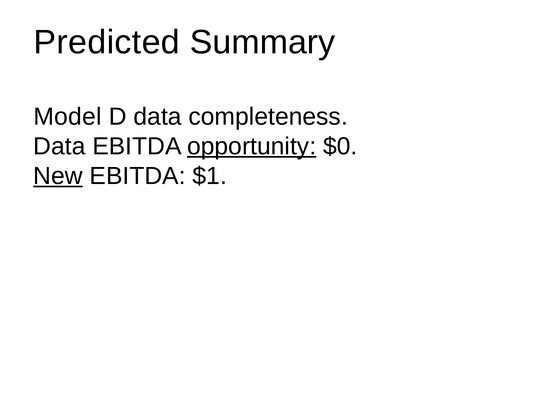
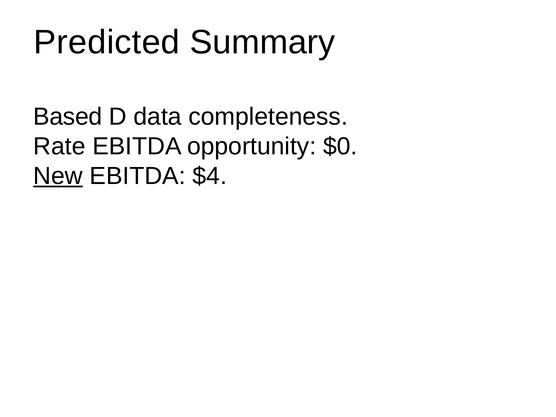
Model: Model -> Based
Data at (59, 146): Data -> Rate
opportunity underline: present -> none
$1: $1 -> $4
